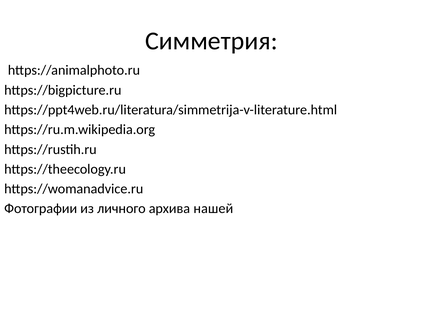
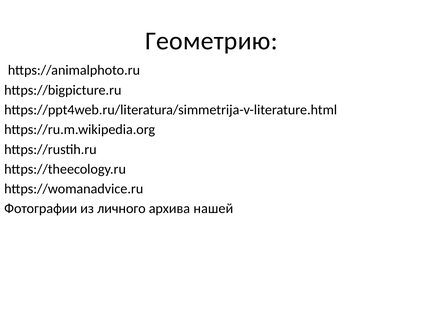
Симметрия: Симметрия -> Геометрию
